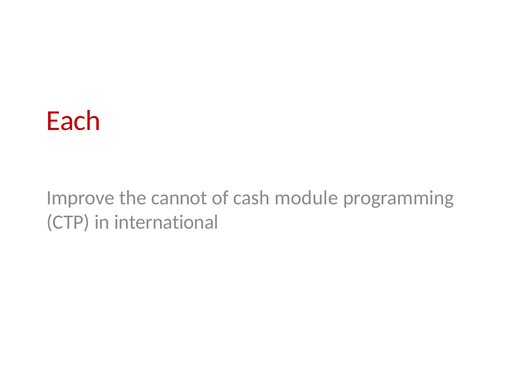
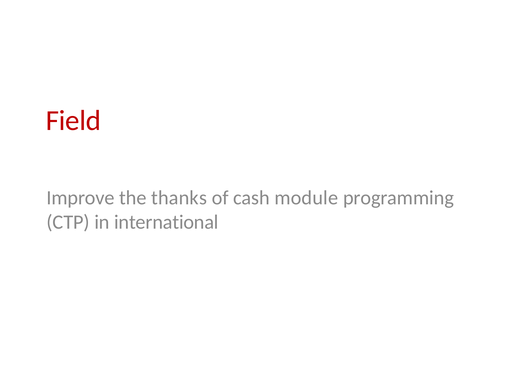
Each: Each -> Field
cannot: cannot -> thanks
